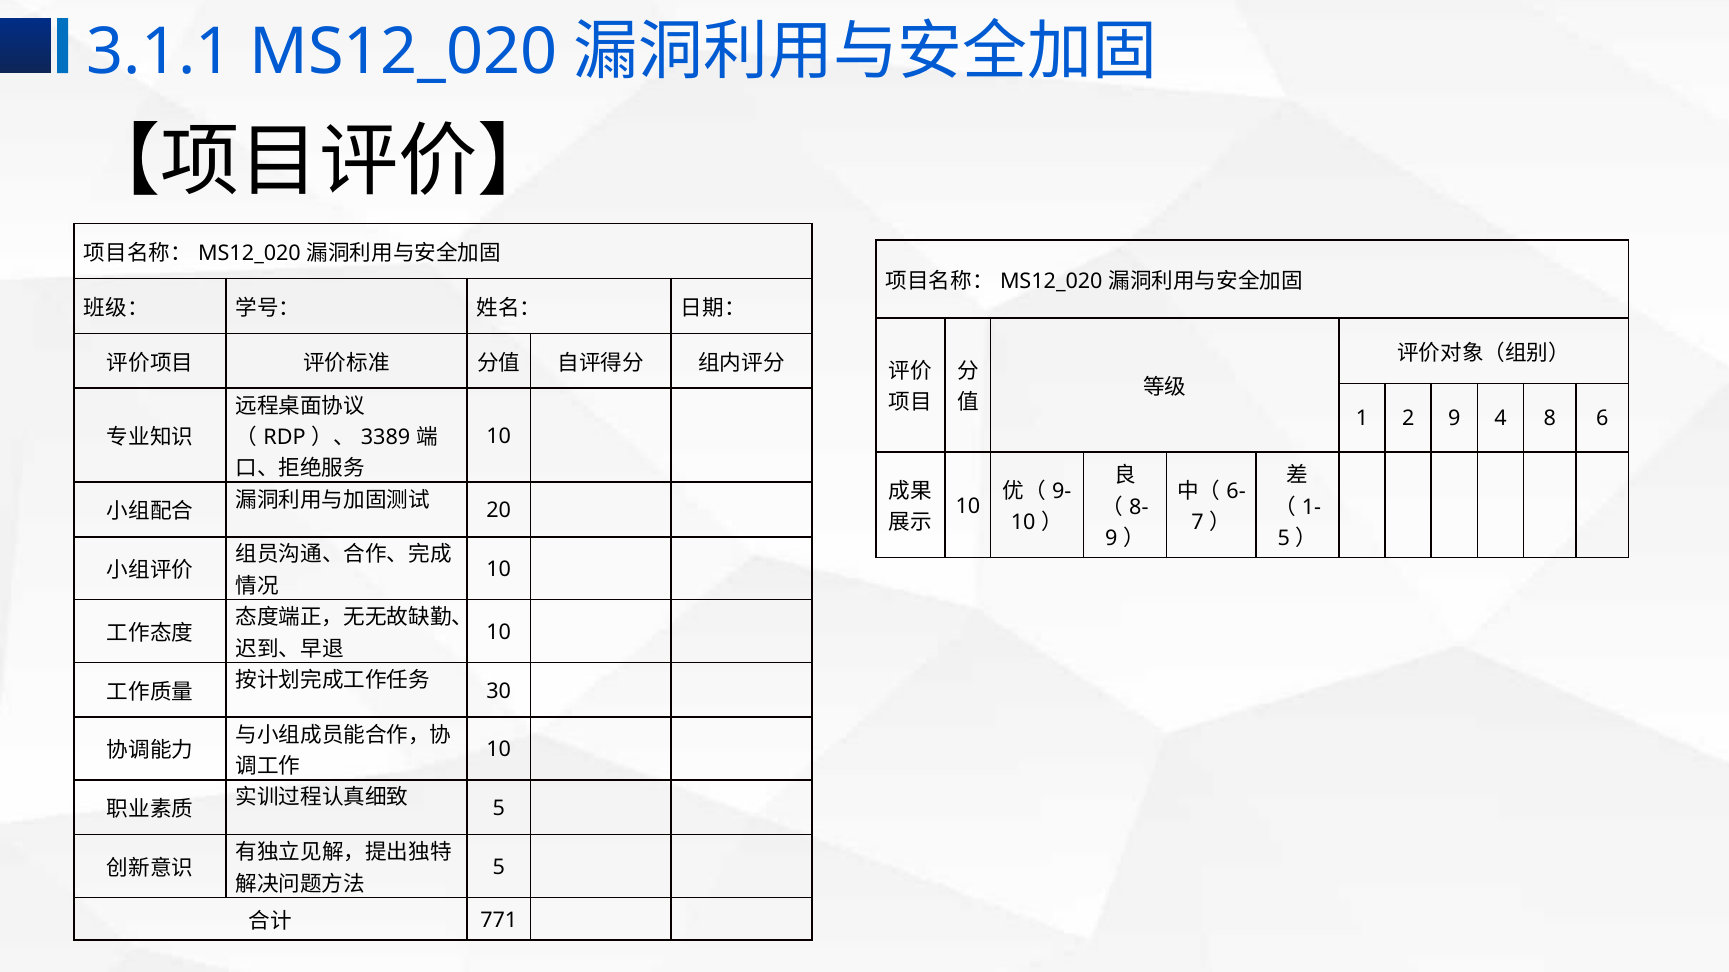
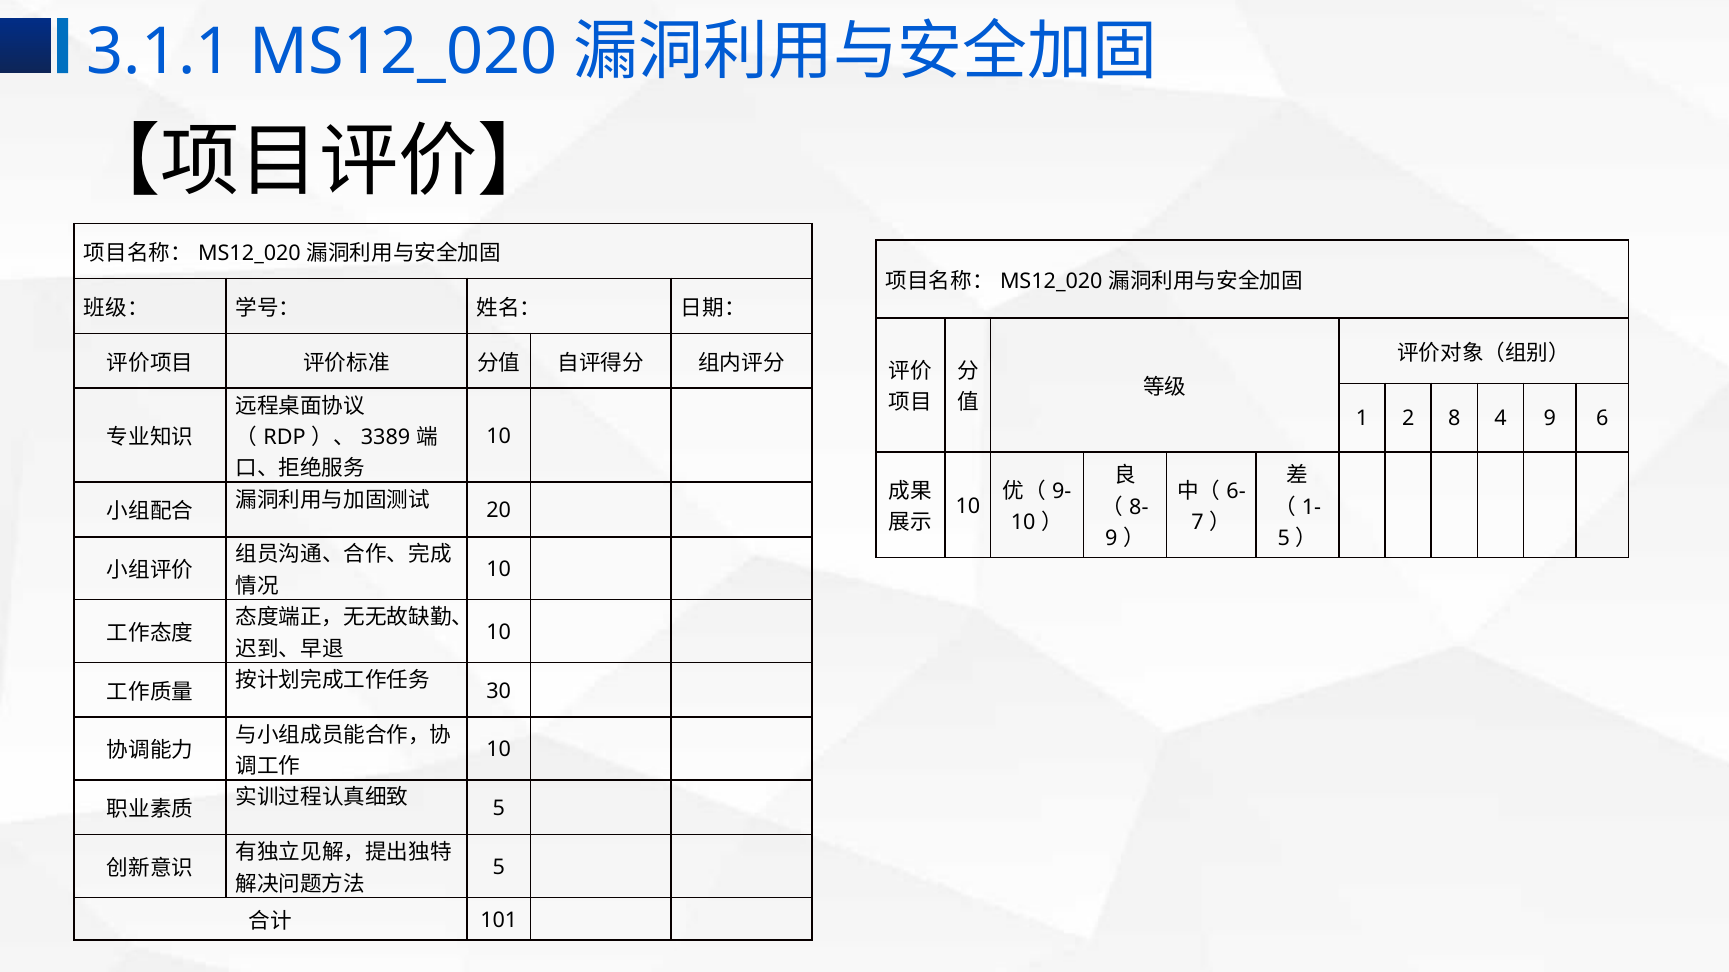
2 9: 9 -> 8
4 8: 8 -> 9
771: 771 -> 101
